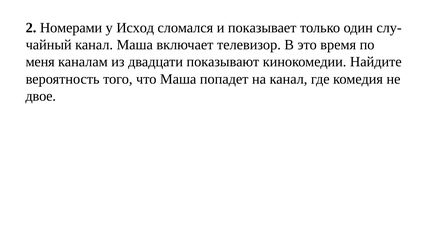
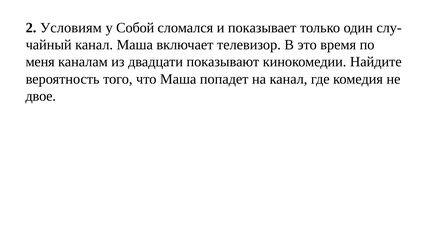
Номерами: Номерами -> Условиям
Исход: Исход -> Собой
